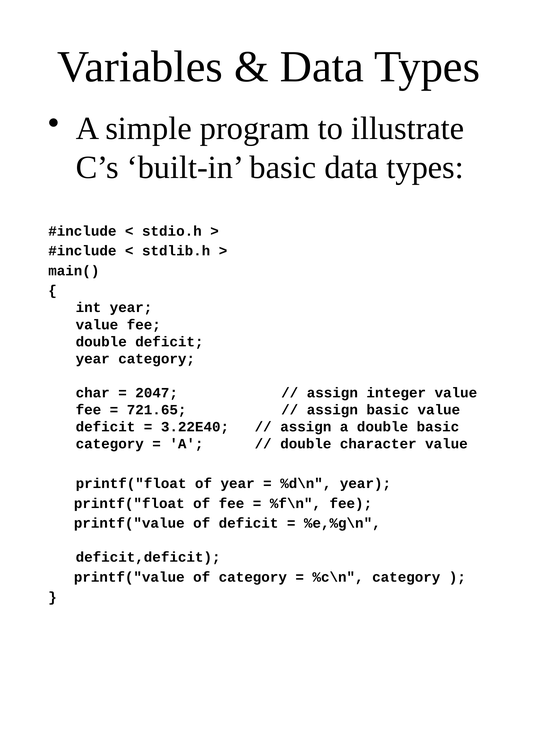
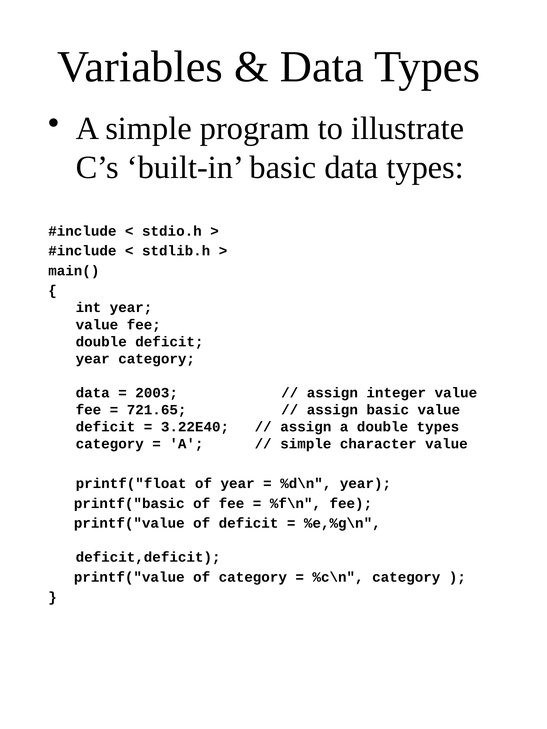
char at (93, 393): char -> data
2047: 2047 -> 2003
double basic: basic -> types
double at (306, 444): double -> simple
printf("float at (129, 504): printf("float -> printf("basic
